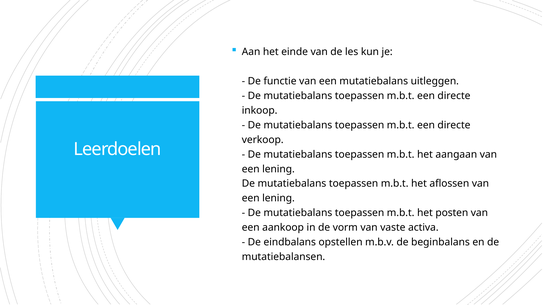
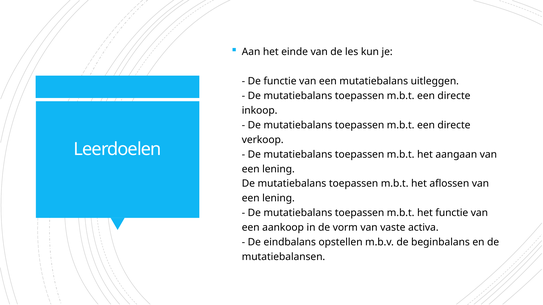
het posten: posten -> functie
